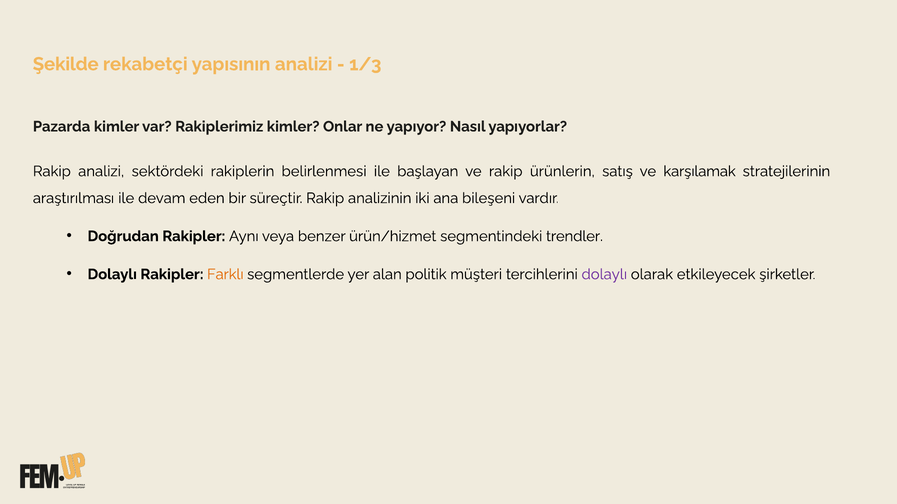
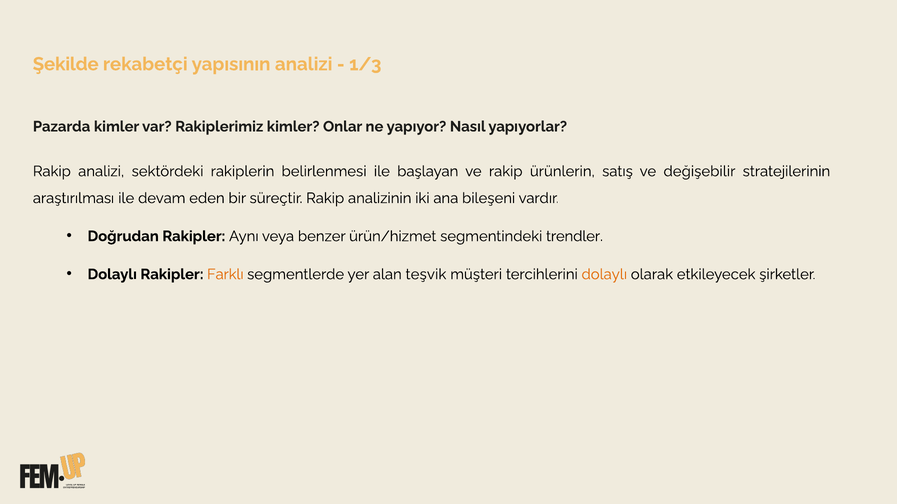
karşılamak: karşılamak -> değişebilir
politik: politik -> teşvik
dolaylı at (604, 275) colour: purple -> orange
